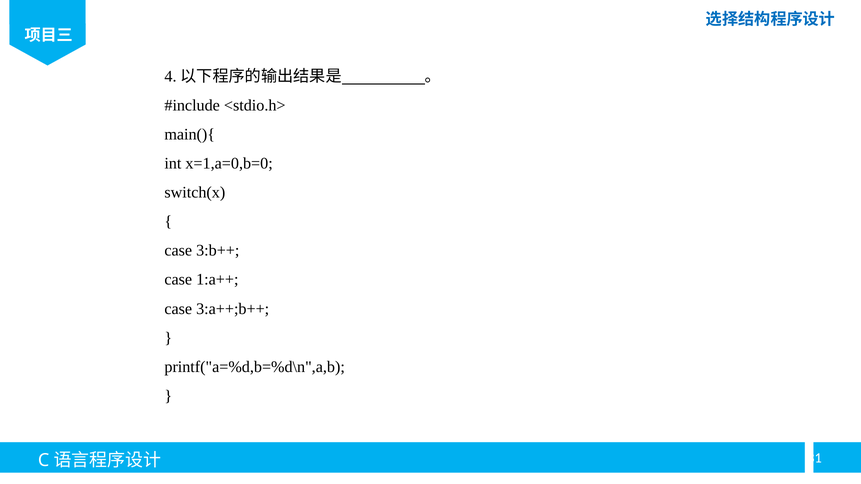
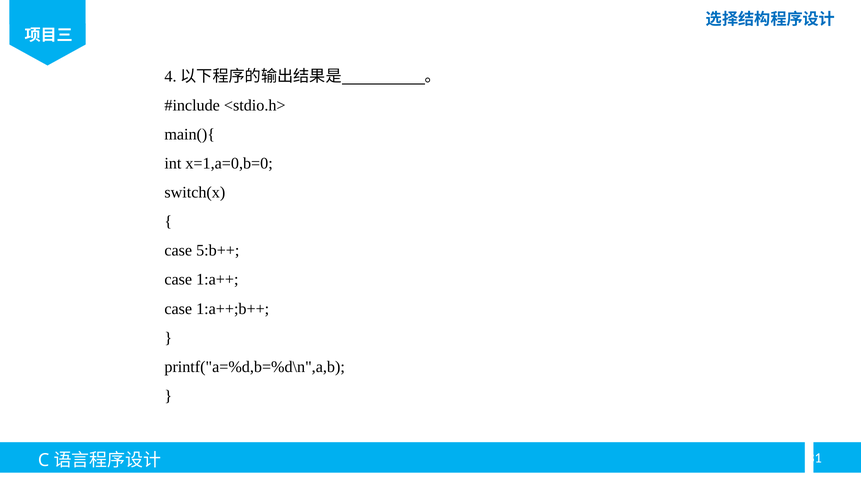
3:b++: 3:b++ -> 5:b++
3:a++;b++: 3:a++;b++ -> 1:a++;b++
